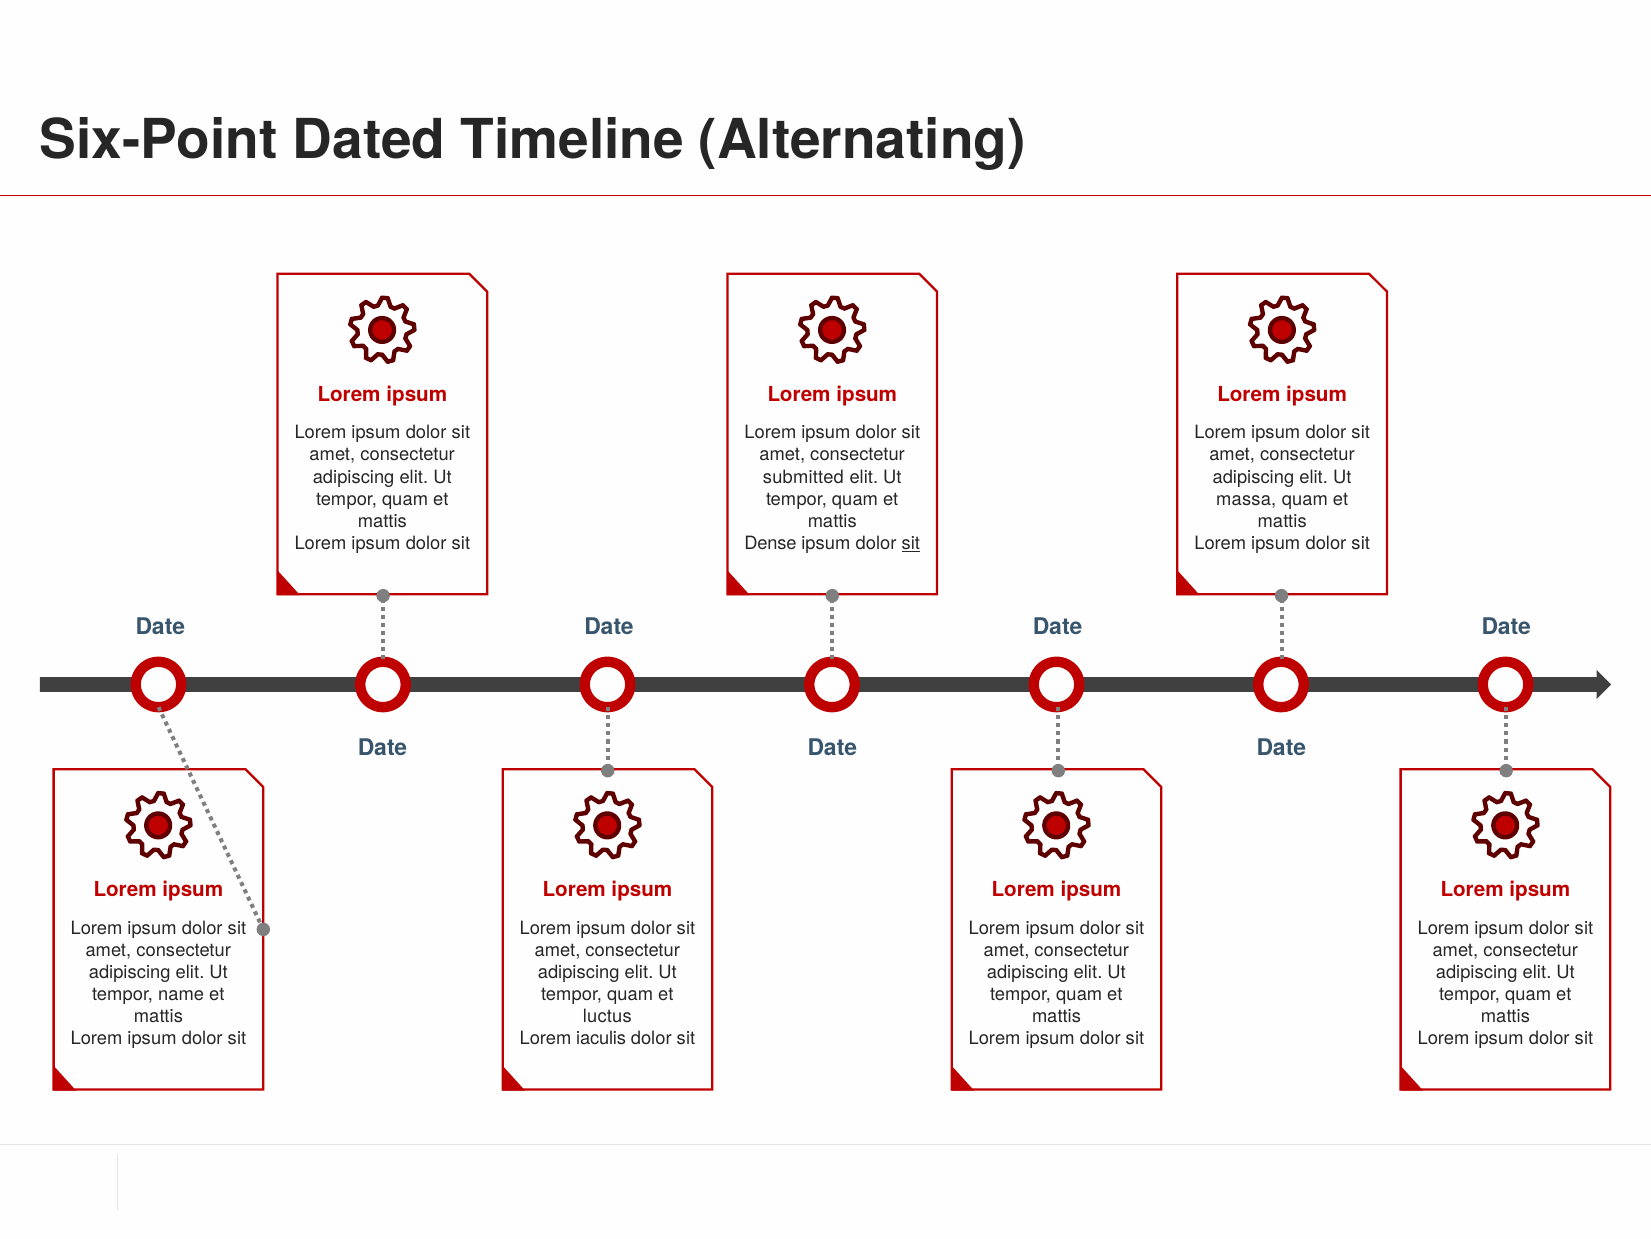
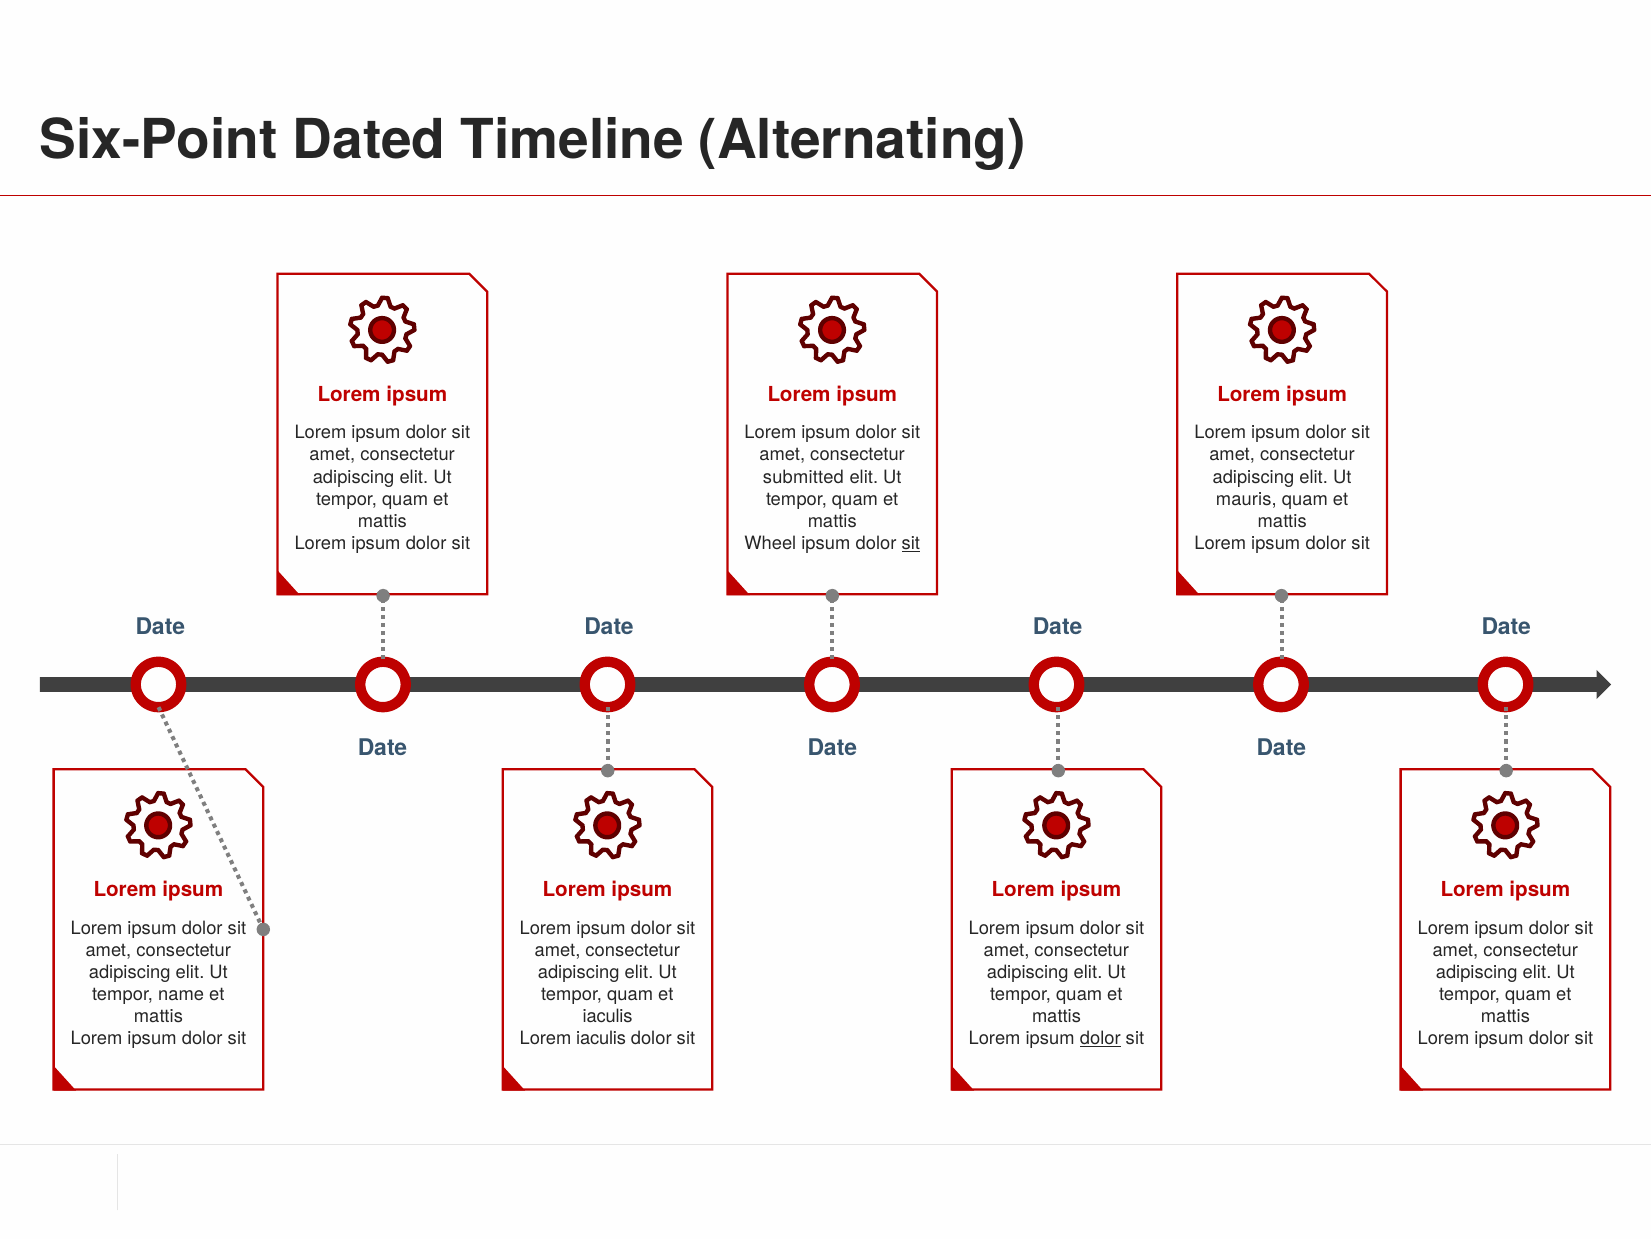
massa: massa -> mauris
Dense: Dense -> Wheel
luctus at (607, 1016): luctus -> iaculis
dolor at (1100, 1038) underline: none -> present
